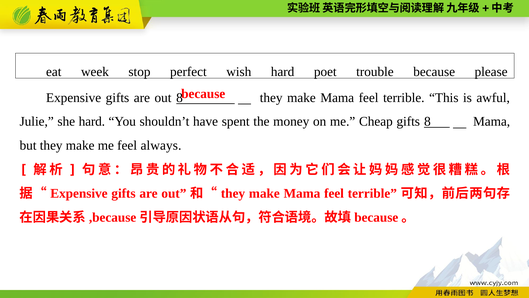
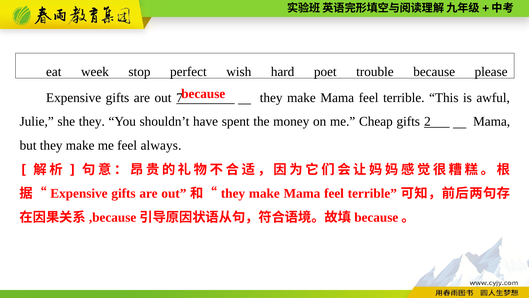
out 8: 8 -> 7
she hard: hard -> they
gifts 8: 8 -> 2
